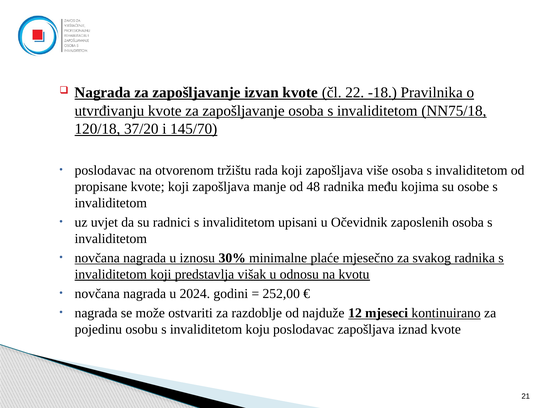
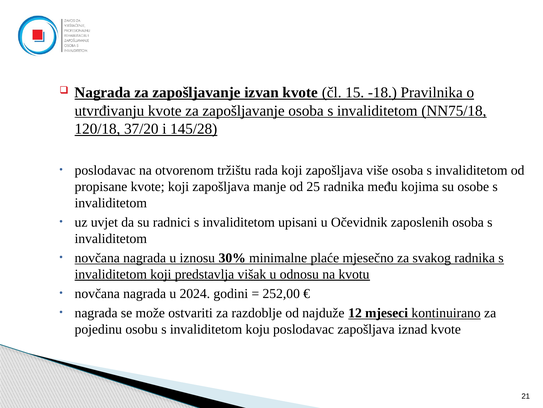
22: 22 -> 15
145/70: 145/70 -> 145/28
48: 48 -> 25
